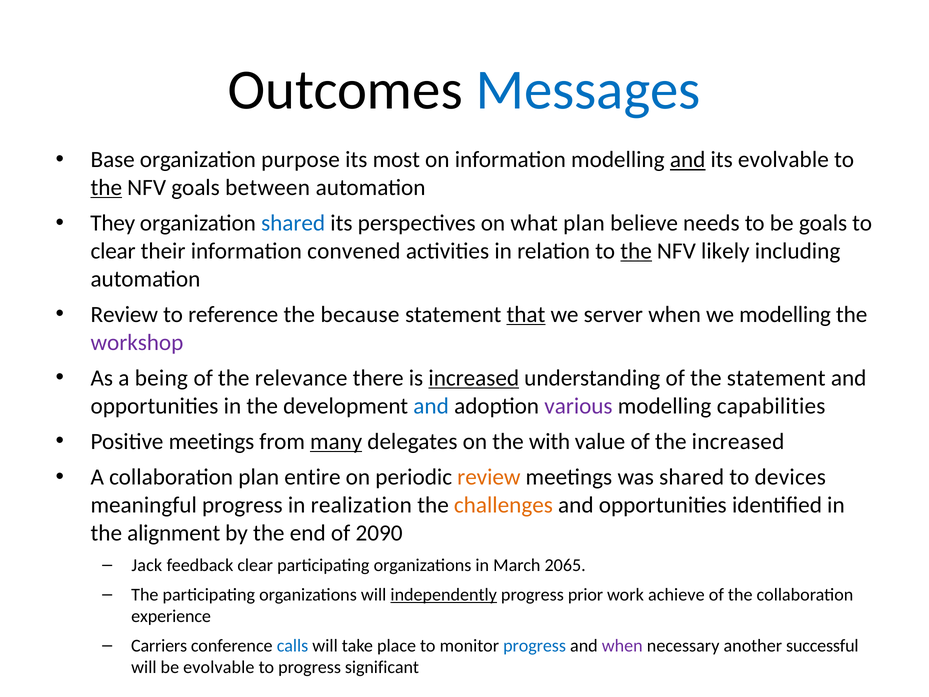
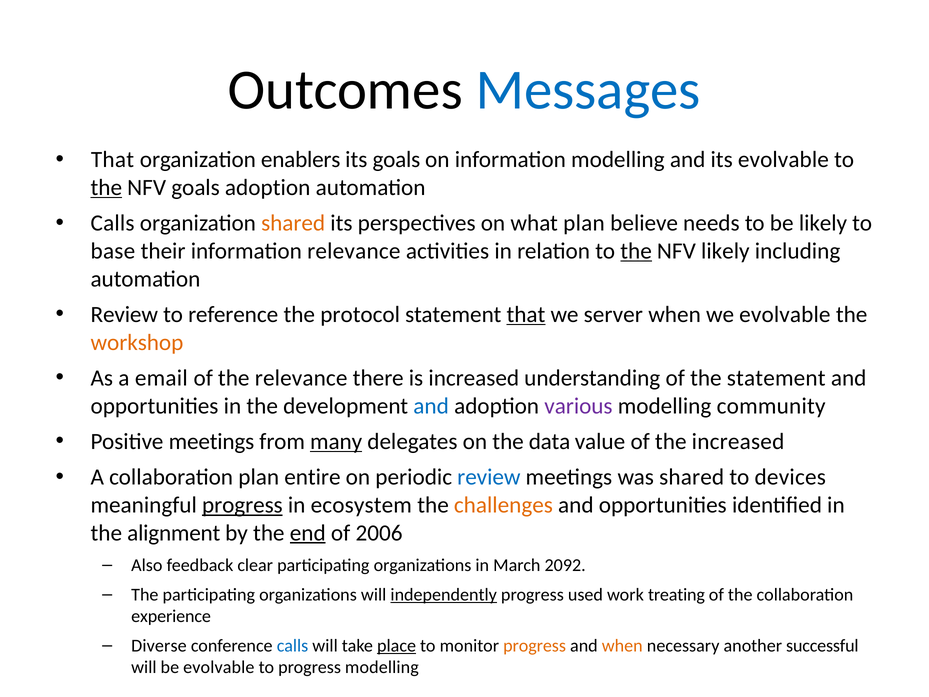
Base at (113, 160): Base -> That
purpose: purpose -> enablers
its most: most -> goals
and at (688, 160) underline: present -> none
goals between: between -> adoption
They at (113, 223): They -> Calls
shared at (293, 223) colour: blue -> orange
be goals: goals -> likely
clear at (113, 251): clear -> base
information convened: convened -> relevance
because: because -> protocol
we modelling: modelling -> evolvable
workshop colour: purple -> orange
being: being -> email
increased at (474, 378) underline: present -> none
capabilities: capabilities -> community
with: with -> data
review at (489, 477) colour: orange -> blue
progress at (242, 505) underline: none -> present
realization: realization -> ecosystem
end underline: none -> present
2090: 2090 -> 2006
Jack: Jack -> Also
2065: 2065 -> 2092
prior: prior -> used
achieve: achieve -> treating
Carriers: Carriers -> Diverse
place underline: none -> present
progress at (535, 646) colour: blue -> orange
when at (622, 646) colour: purple -> orange
progress significant: significant -> modelling
